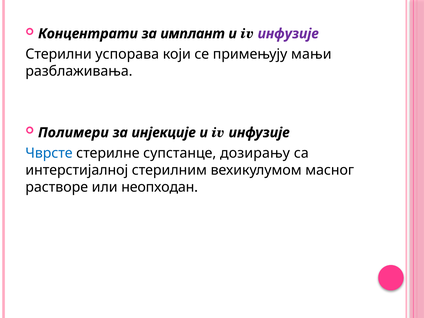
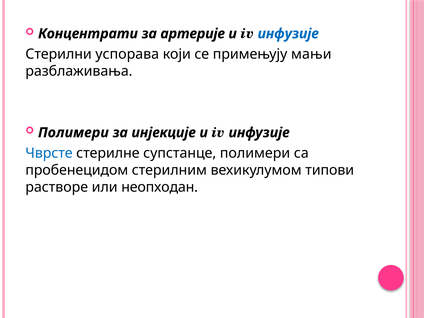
имплант: имплант -> артерије
инфузије at (288, 34) colour: purple -> blue
супстанце дозирању: дозирању -> полимери
интерстијалној: интерстијалној -> пробенецидом
масног: масног -> типови
